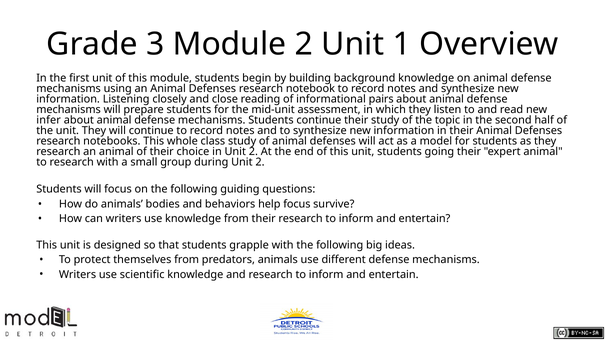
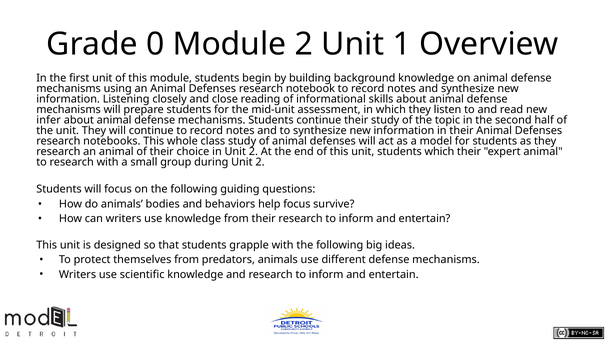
3: 3 -> 0
pairs: pairs -> skills
students going: going -> which
